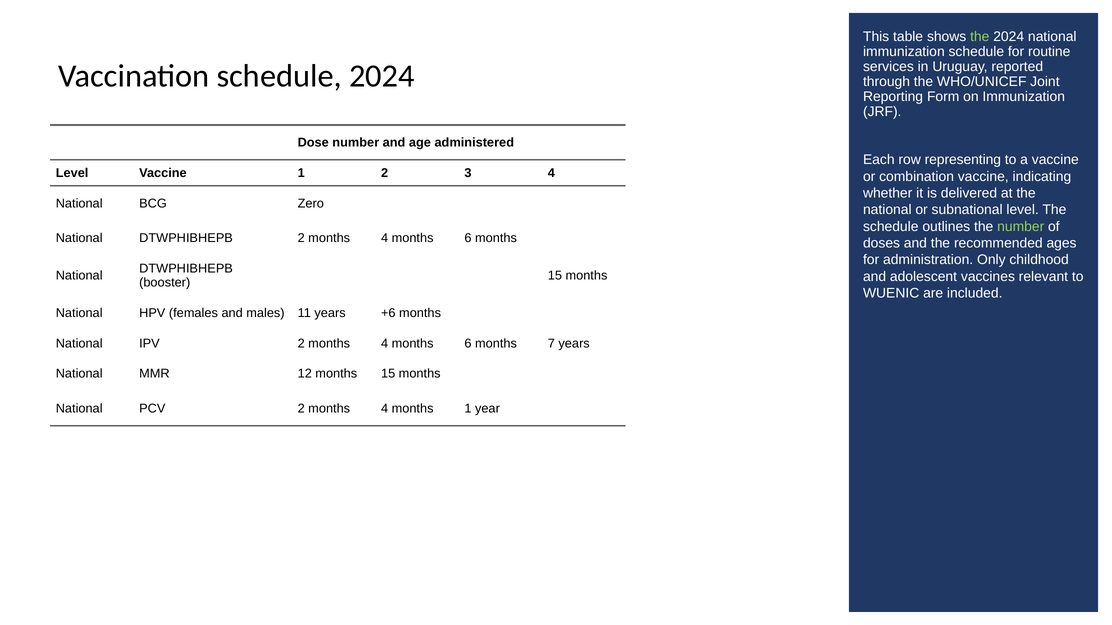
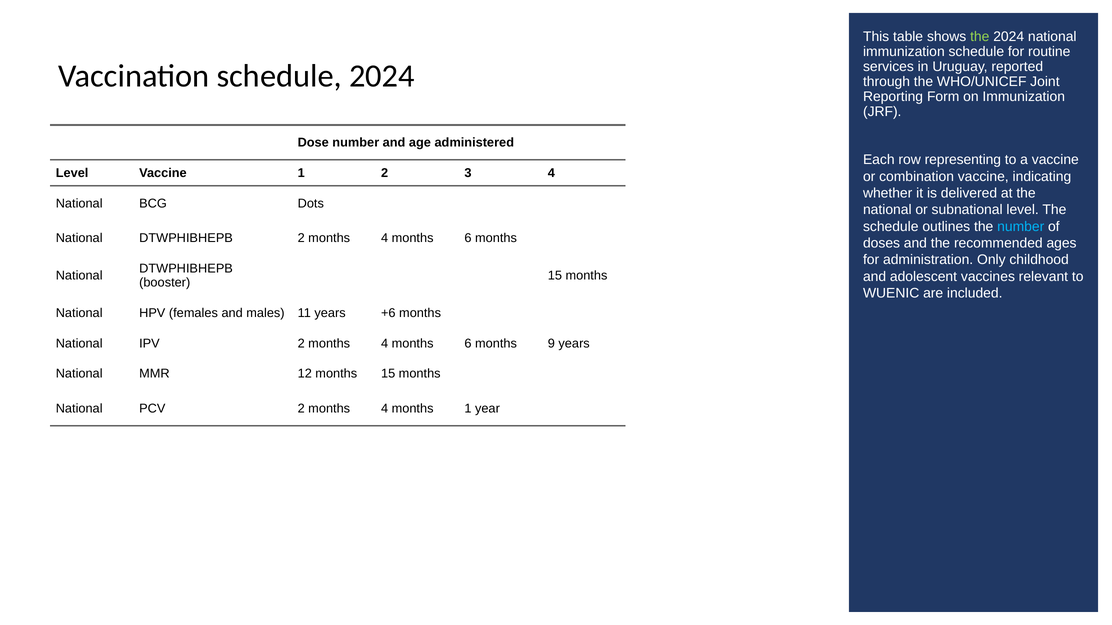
Zero: Zero -> Dots
number at (1021, 227) colour: light green -> light blue
7: 7 -> 9
